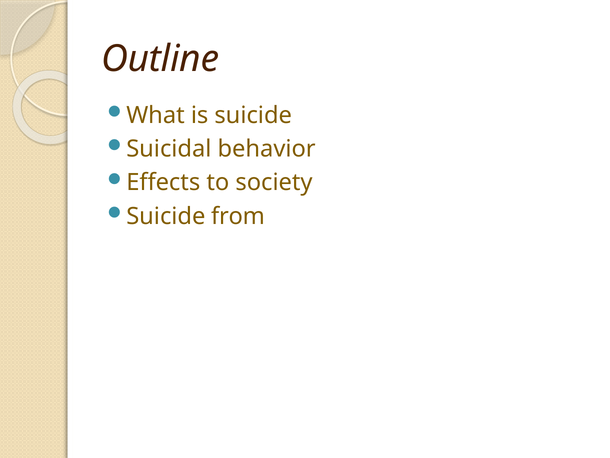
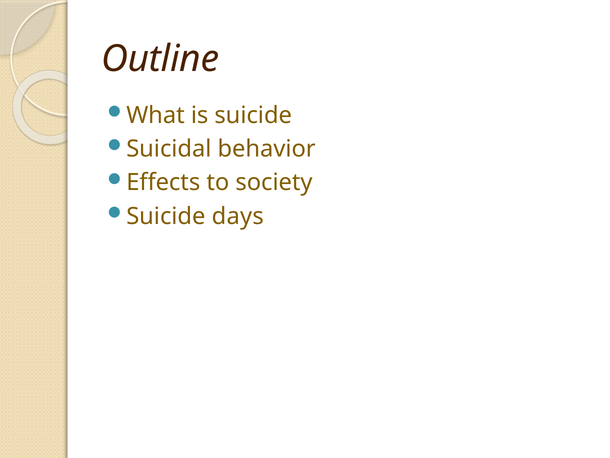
from: from -> days
